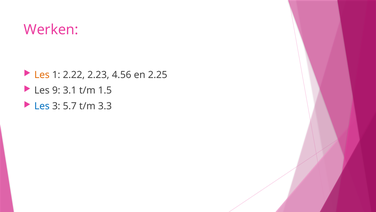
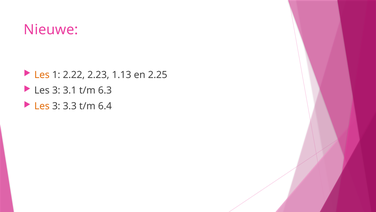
Werken: Werken -> Nieuwe
4.56: 4.56 -> 1.13
9 at (56, 90): 9 -> 3
1.5: 1.5 -> 6.3
Les at (42, 106) colour: blue -> orange
5.7: 5.7 -> 3.3
3.3: 3.3 -> 6.4
